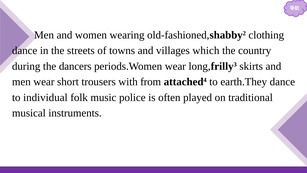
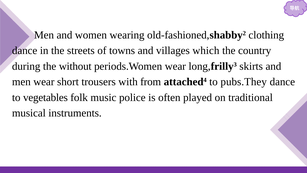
dancers: dancers -> without
earth.They: earth.They -> pubs.They
individual: individual -> vegetables
